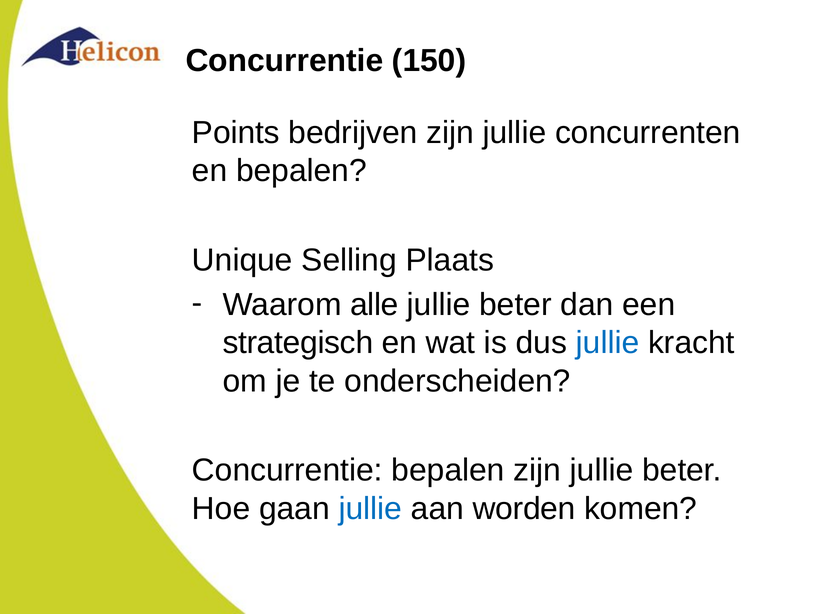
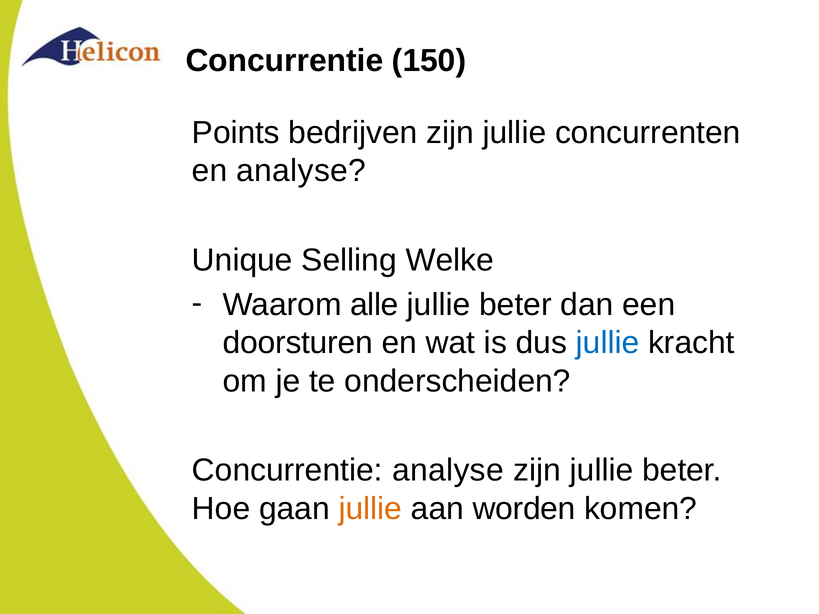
en bepalen: bepalen -> analyse
Plaats: Plaats -> Welke
strategisch: strategisch -> doorsturen
Concurrentie bepalen: bepalen -> analyse
jullie at (370, 509) colour: blue -> orange
